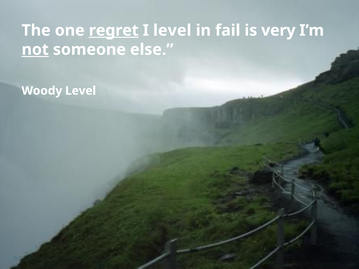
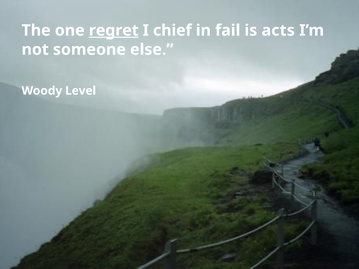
I level: level -> chief
very: very -> acts
not underline: present -> none
